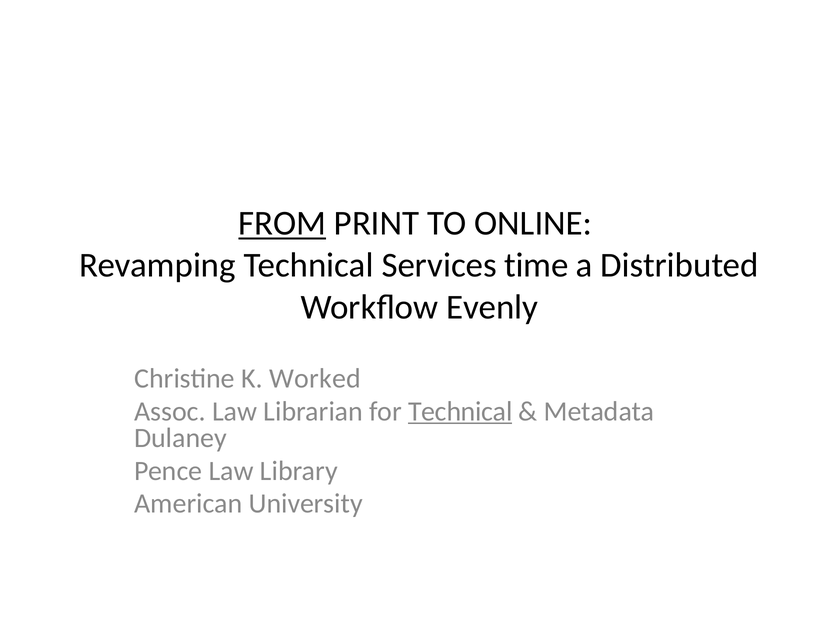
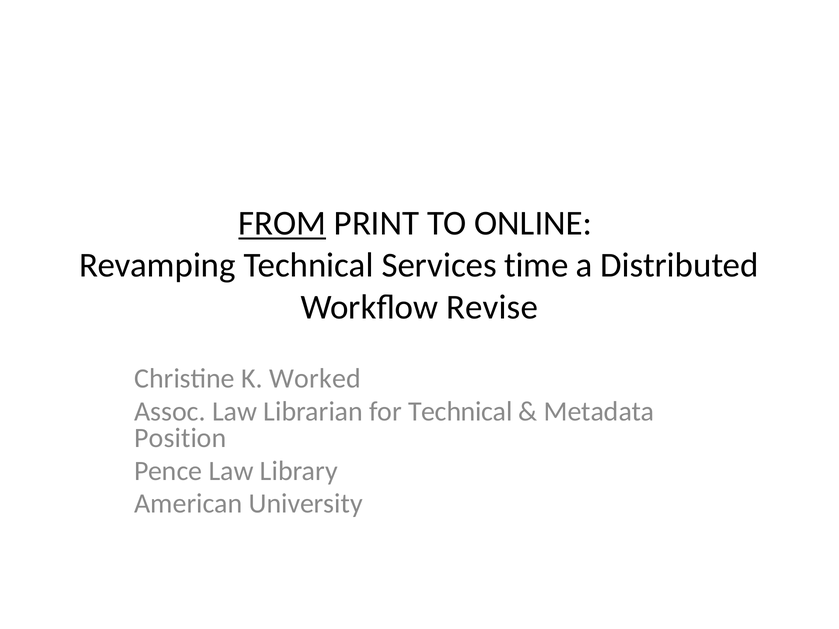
Evenly: Evenly -> Revise
Technical at (460, 411) underline: present -> none
Dulaney: Dulaney -> Position
